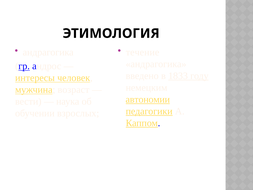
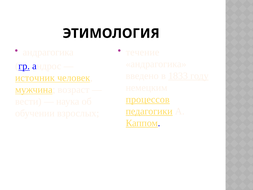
интересы: интересы -> источник
автономии: автономии -> процессов
